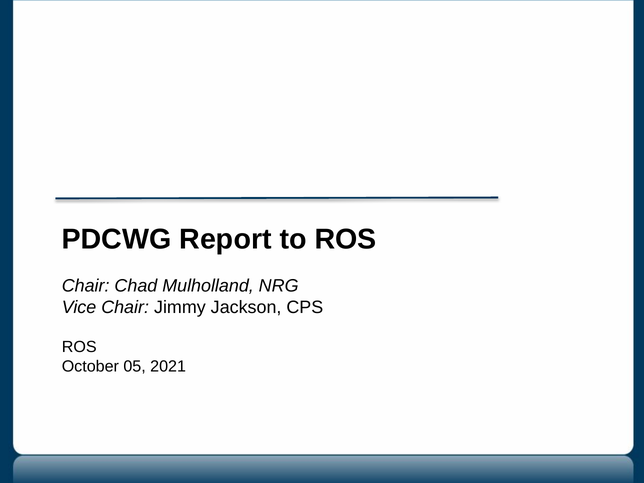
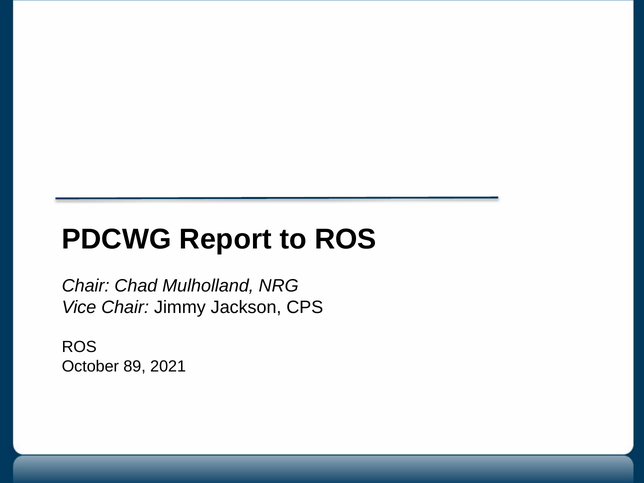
05: 05 -> 89
